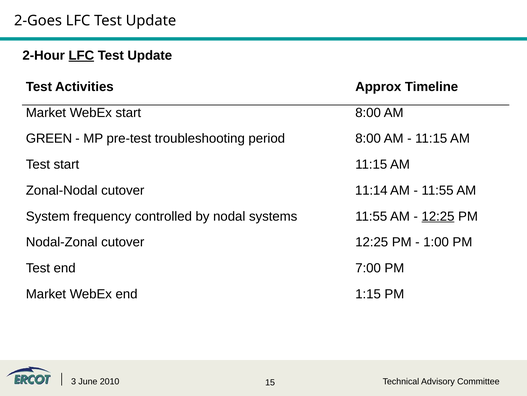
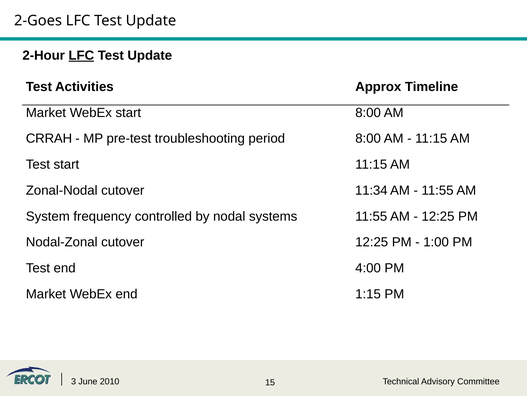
GREEN: GREEN -> CRRAH
11:14: 11:14 -> 11:34
12:25 at (438, 216) underline: present -> none
7:00: 7:00 -> 4:00
